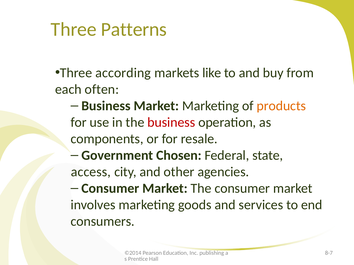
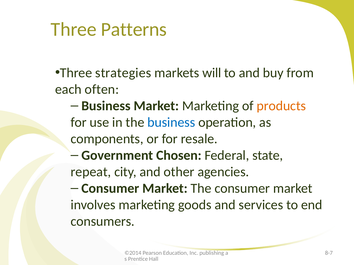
according: according -> strategies
like: like -> will
business at (171, 123) colour: red -> blue
access: access -> repeat
